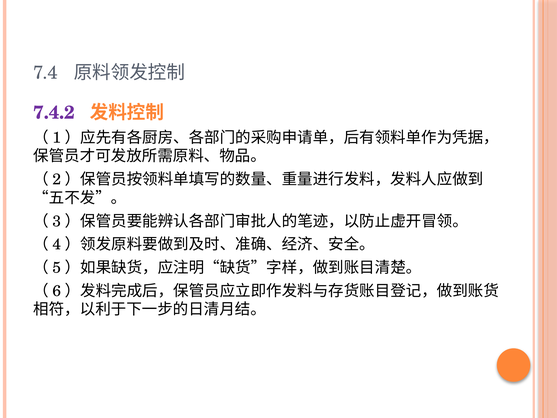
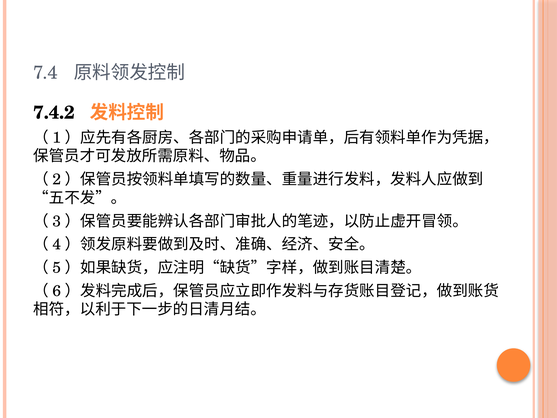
7.4.2 colour: purple -> black
